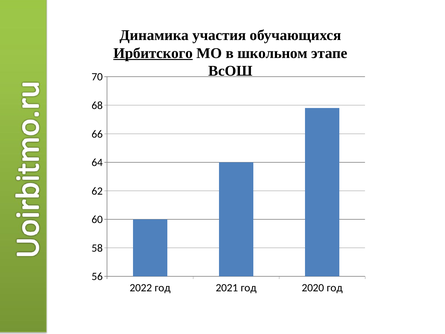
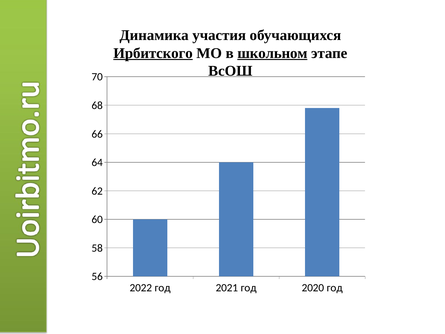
школьном underline: none -> present
